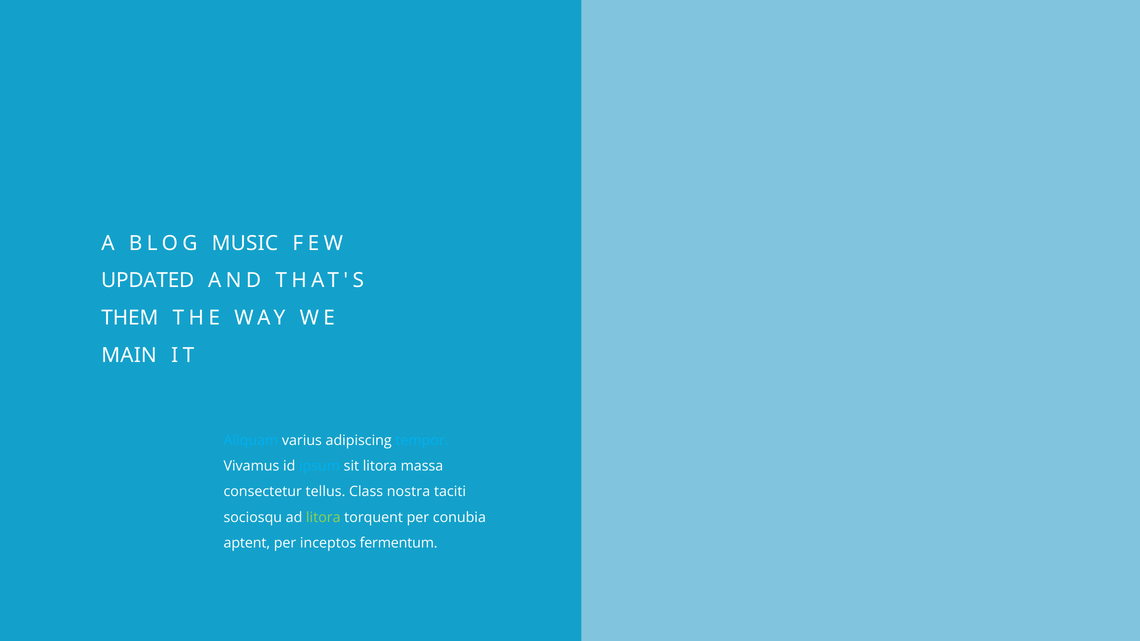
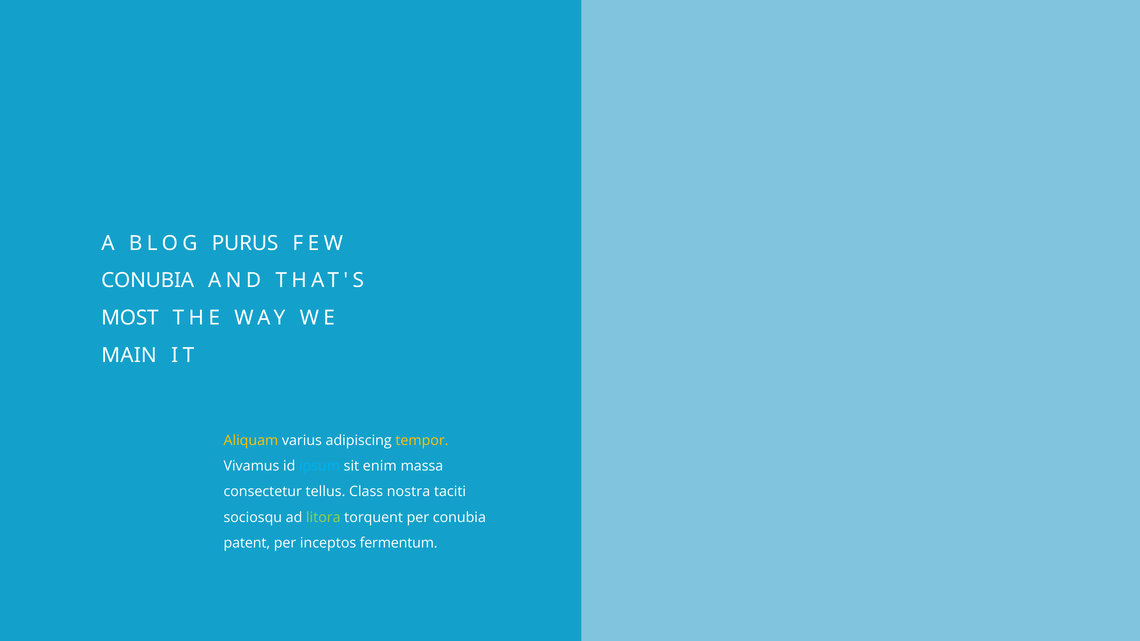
MUSIC: MUSIC -> PURUS
UPDATED at (148, 281): UPDATED -> CONUBIA
THEM: THEM -> MOST
Aliquam colour: light blue -> yellow
tempor colour: light blue -> yellow
sit litora: litora -> enim
aptent: aptent -> patent
